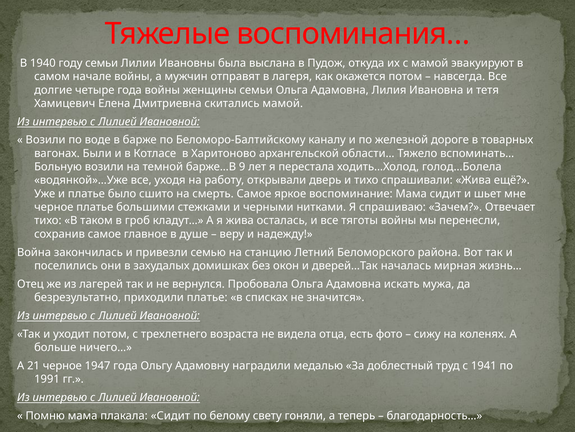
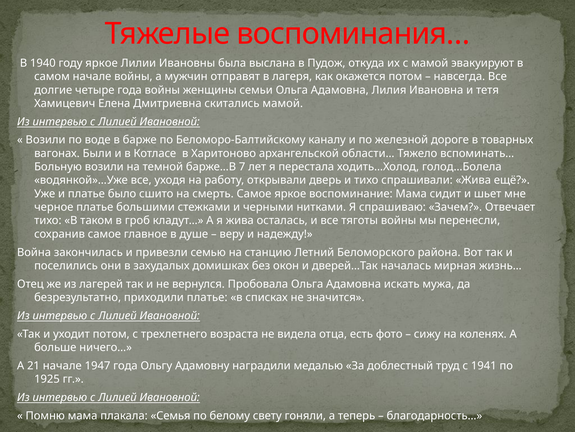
году семьи: семьи -> яркое
9: 9 -> 7
21 черное: черное -> начале
1991: 1991 -> 1925
плакала Сидит: Сидит -> Семья
